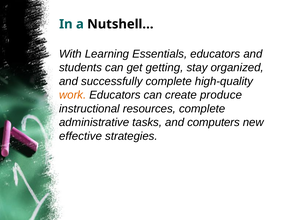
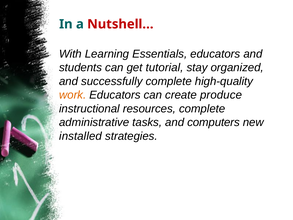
Nutshell… colour: black -> red
getting: getting -> tutorial
effective: effective -> installed
